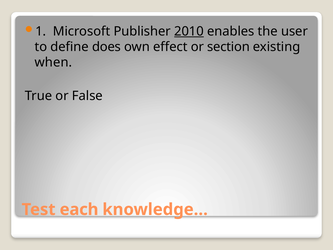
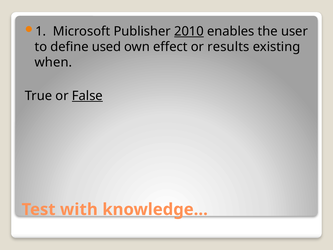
does: does -> used
section: section -> results
False underline: none -> present
each: each -> with
